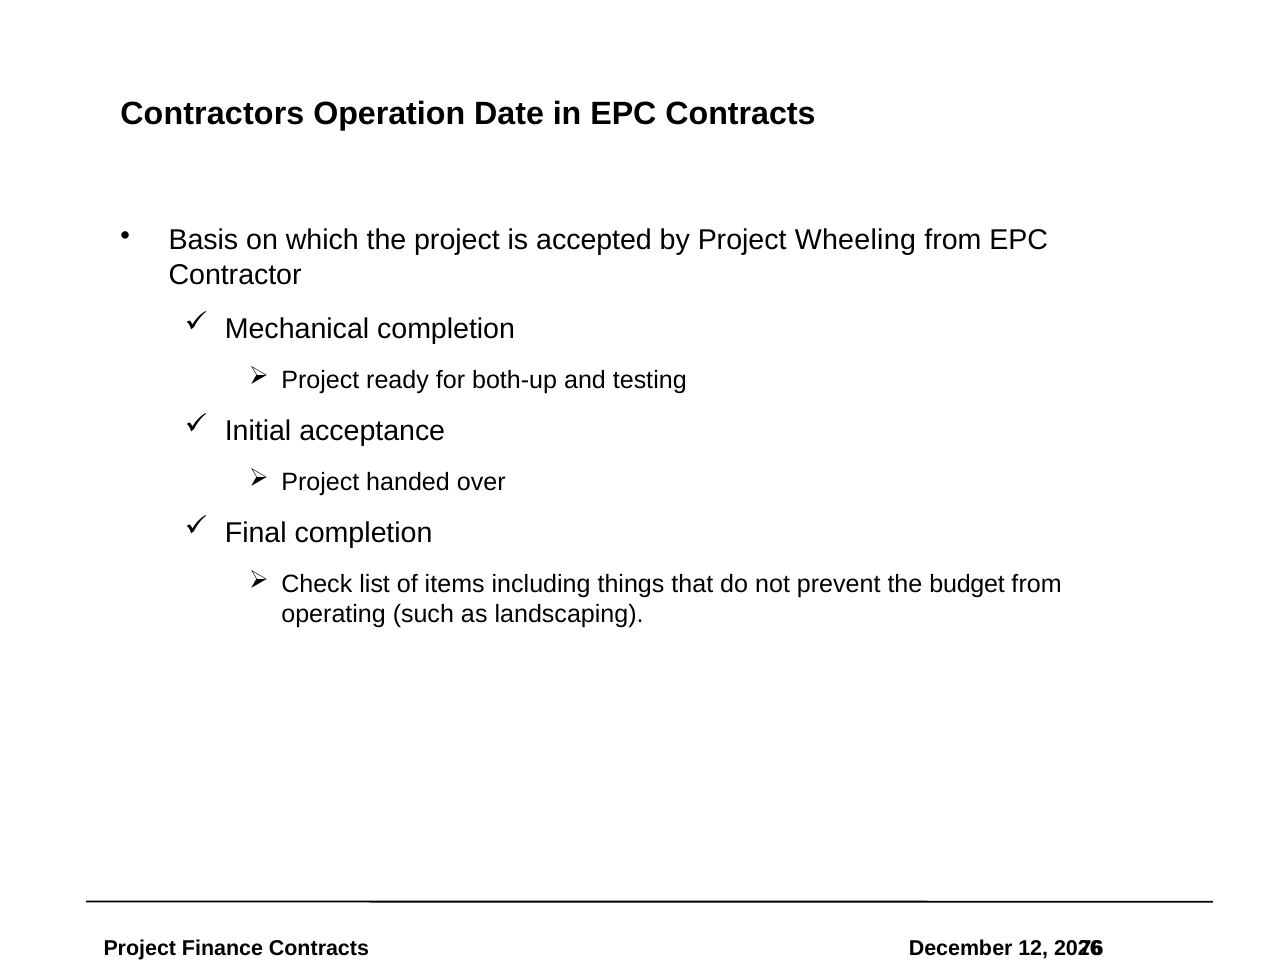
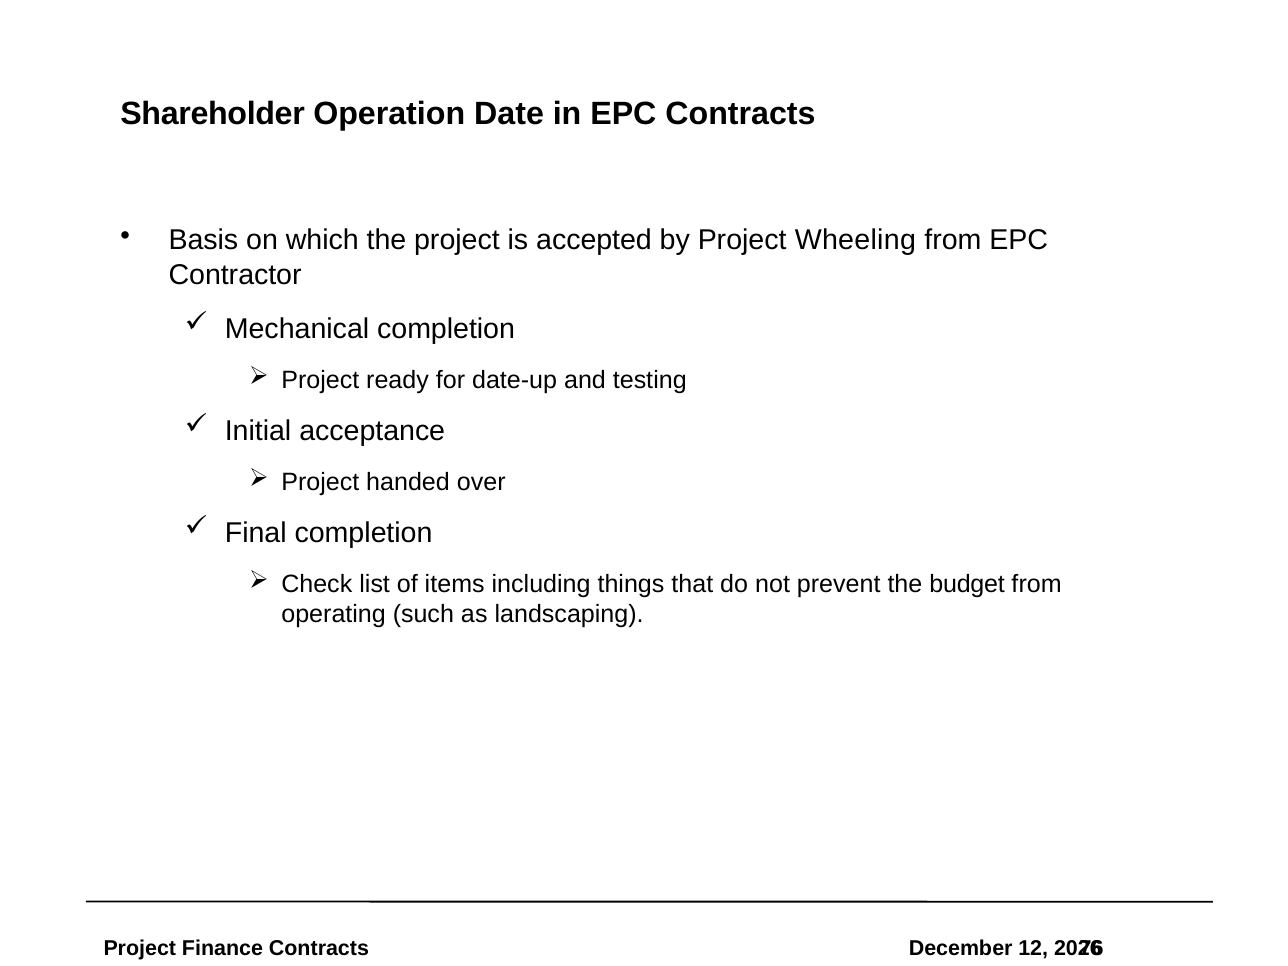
Contractors: Contractors -> Shareholder
both-up: both-up -> date-up
